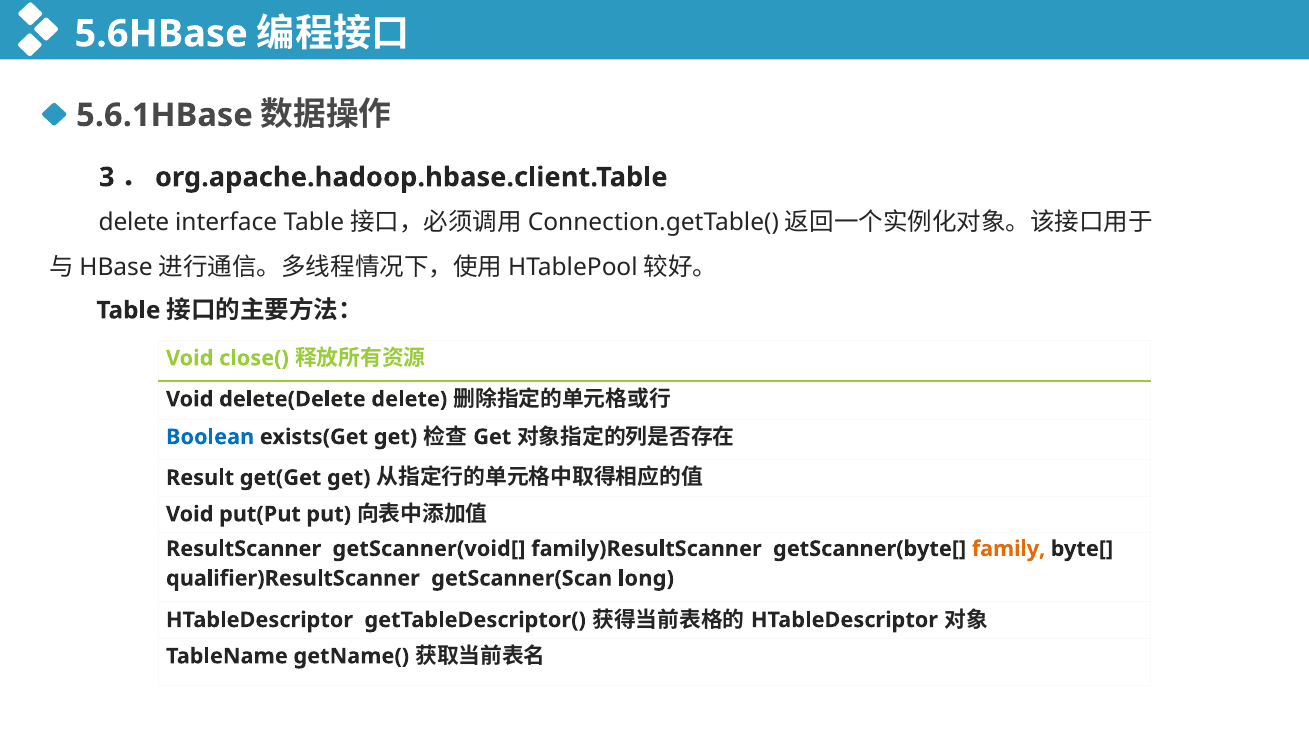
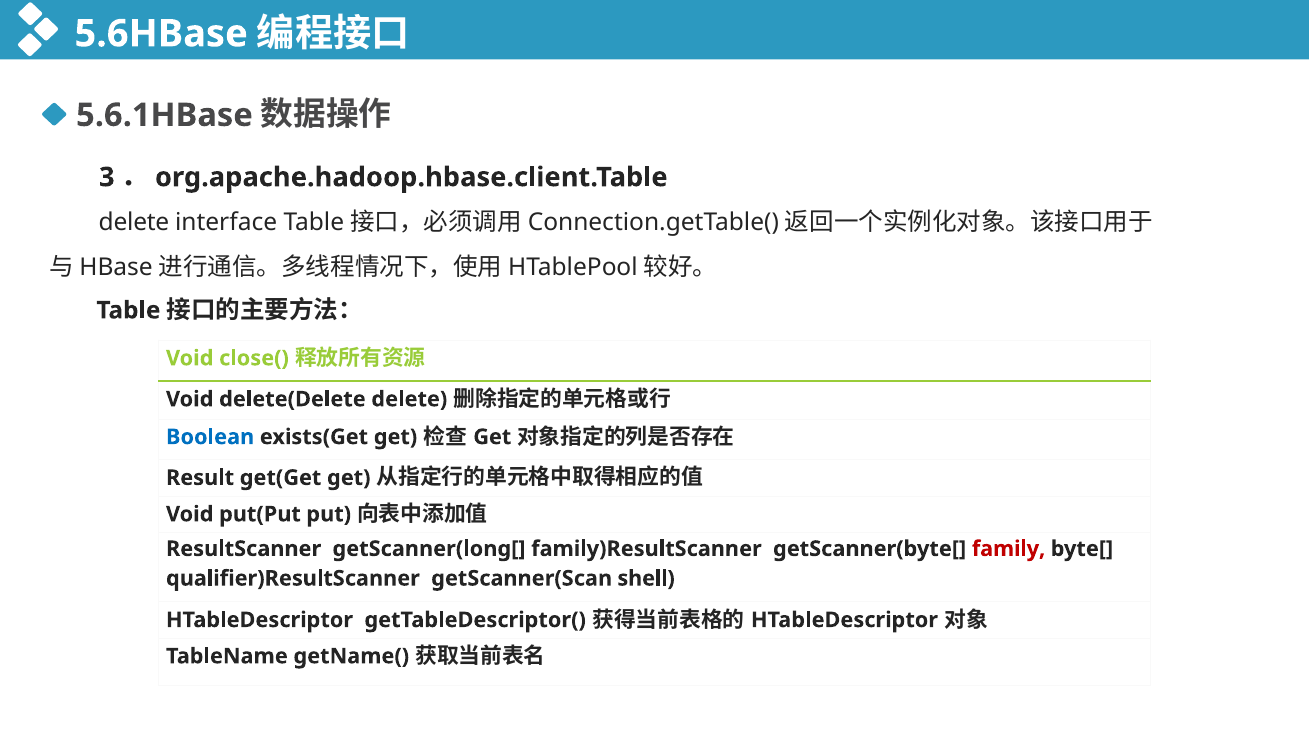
getScanner(void[: getScanner(void[ -> getScanner(long[
family colour: orange -> red
long: long -> shell
